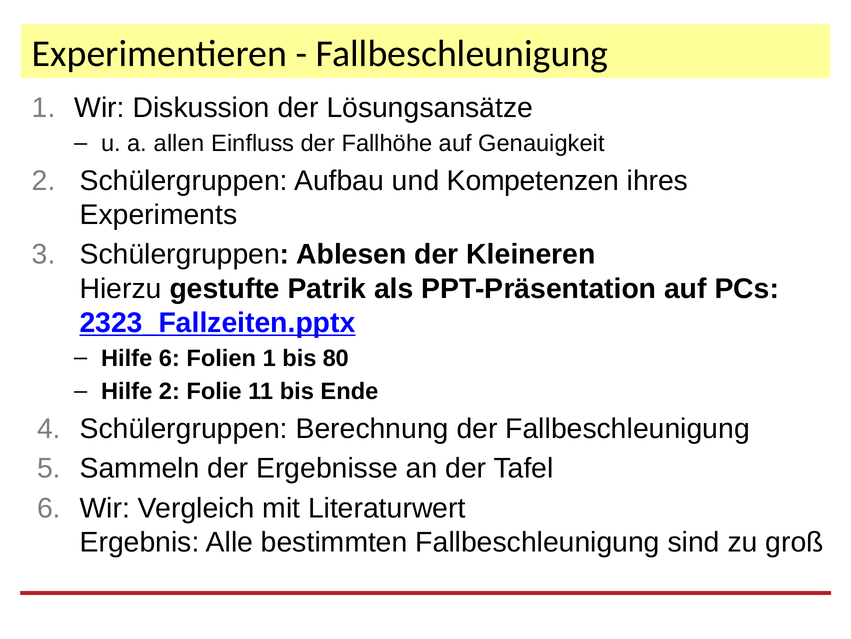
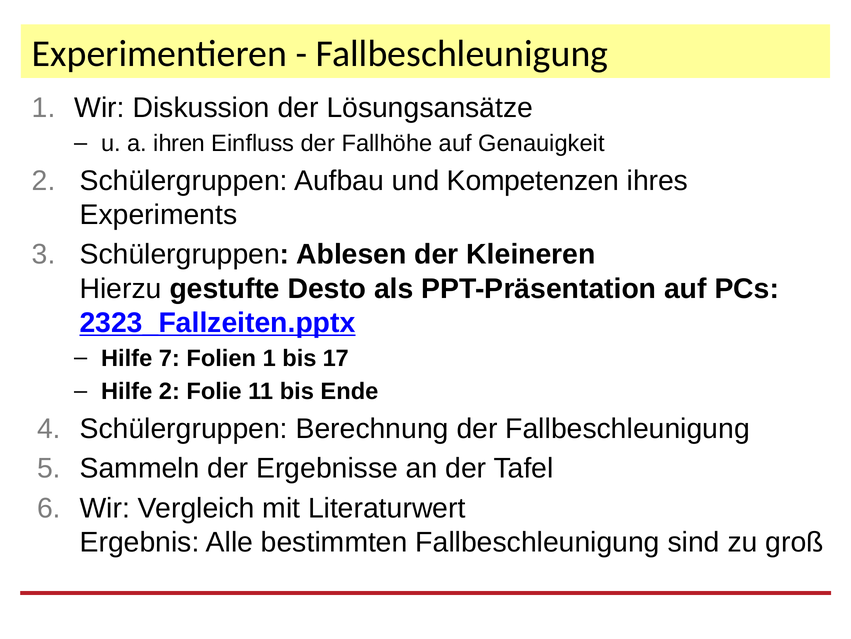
allen: allen -> ihren
Patrik: Patrik -> Desto
Hilfe 6: 6 -> 7
80: 80 -> 17
